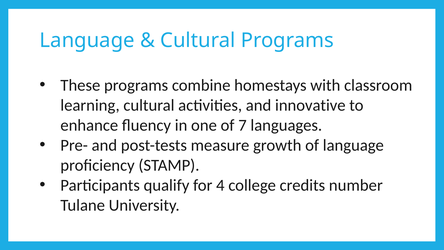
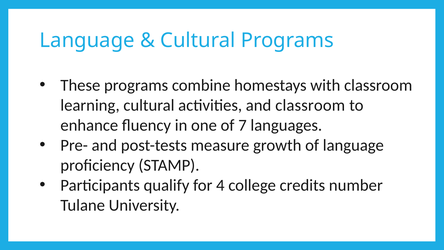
and innovative: innovative -> classroom
